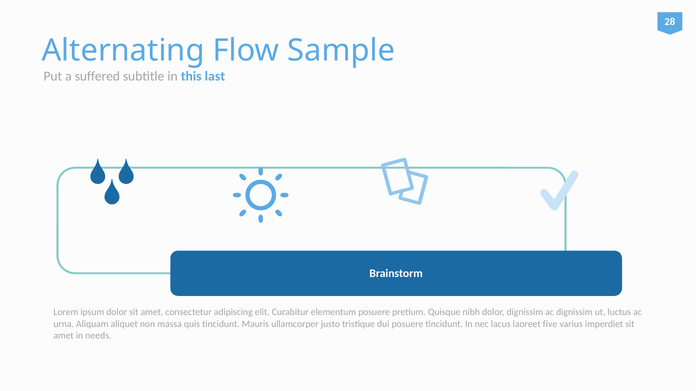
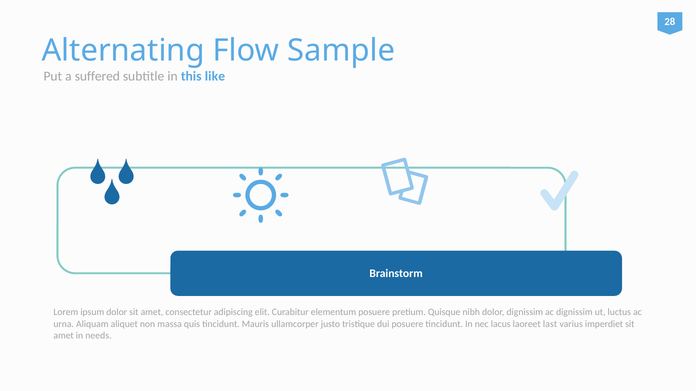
last: last -> like
five: five -> last
